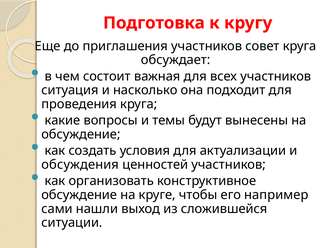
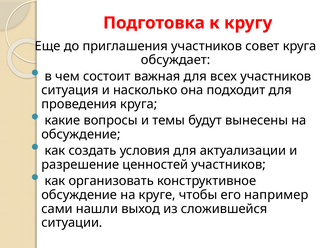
обсуждения: обсуждения -> разрешение
